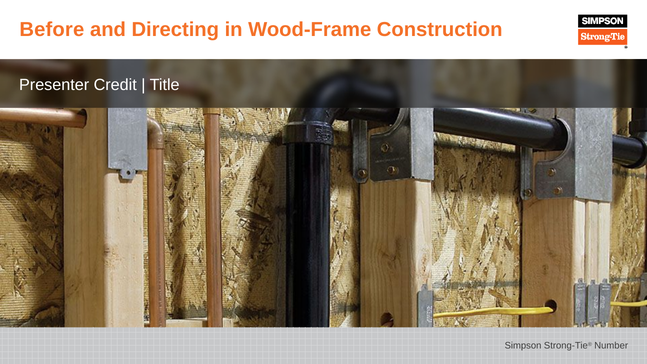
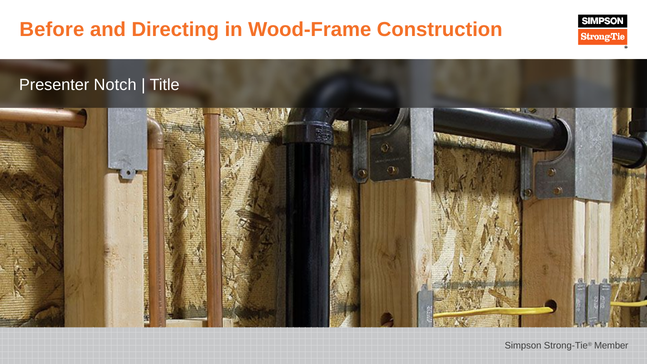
Credit: Credit -> Notch
Number: Number -> Member
